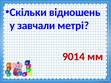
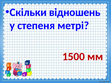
завчали: завчали -> степеня
9014: 9014 -> 1500
